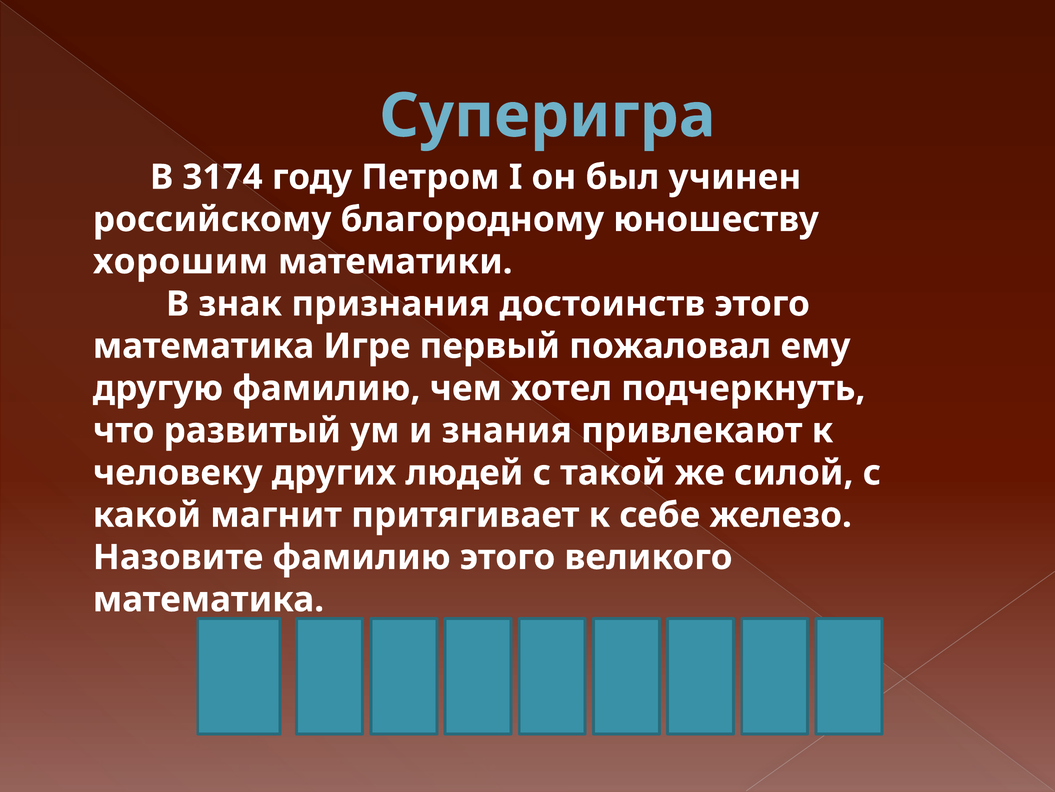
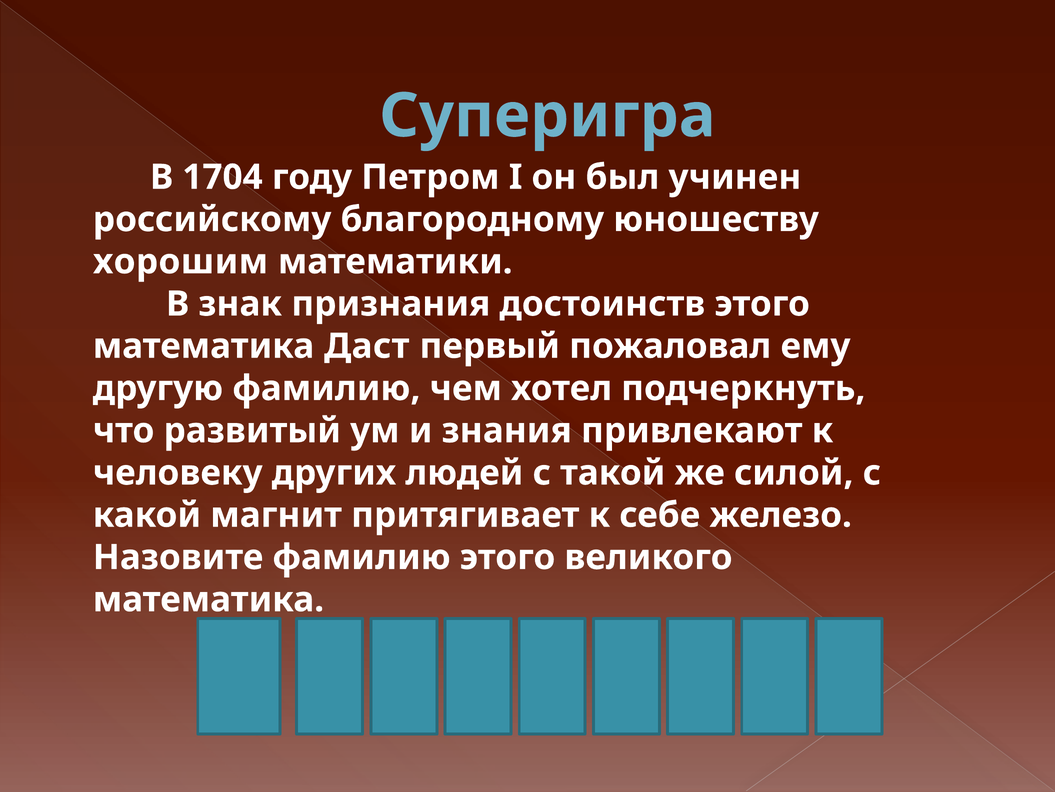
3174: 3174 -> 1704
Игре: Игре -> Даст
